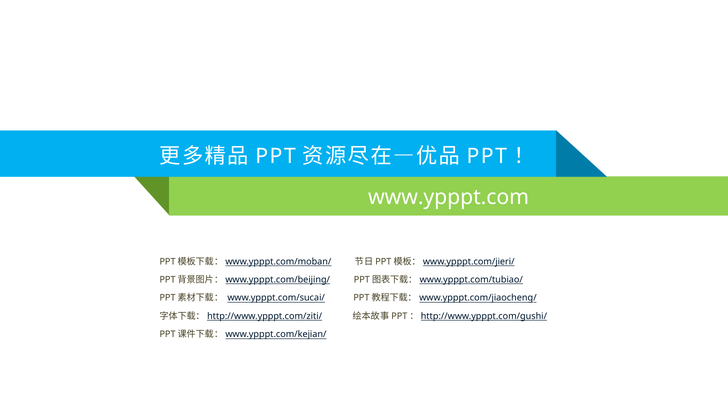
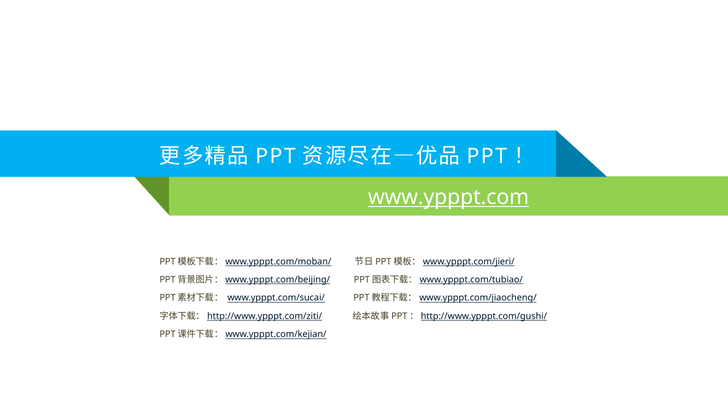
www.ypppt.com underline: none -> present
